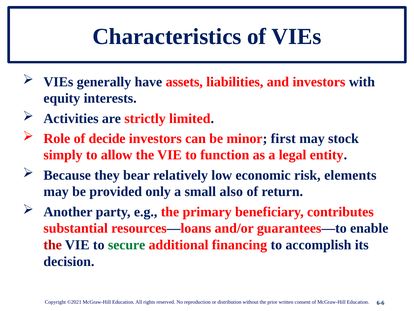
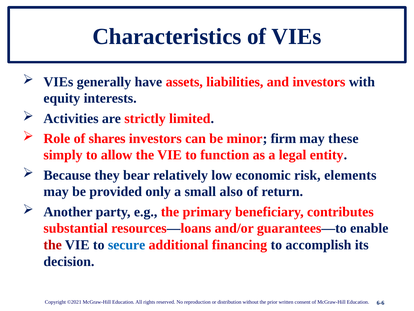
decide: decide -> shares
first: first -> firm
stock: stock -> these
secure colour: green -> blue
